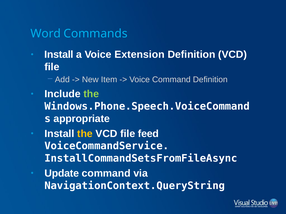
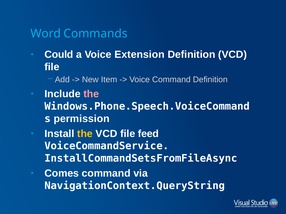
Install at (59, 55): Install -> Could
the at (91, 94) colour: light green -> pink
appropriate: appropriate -> permission
Update: Update -> Comes
